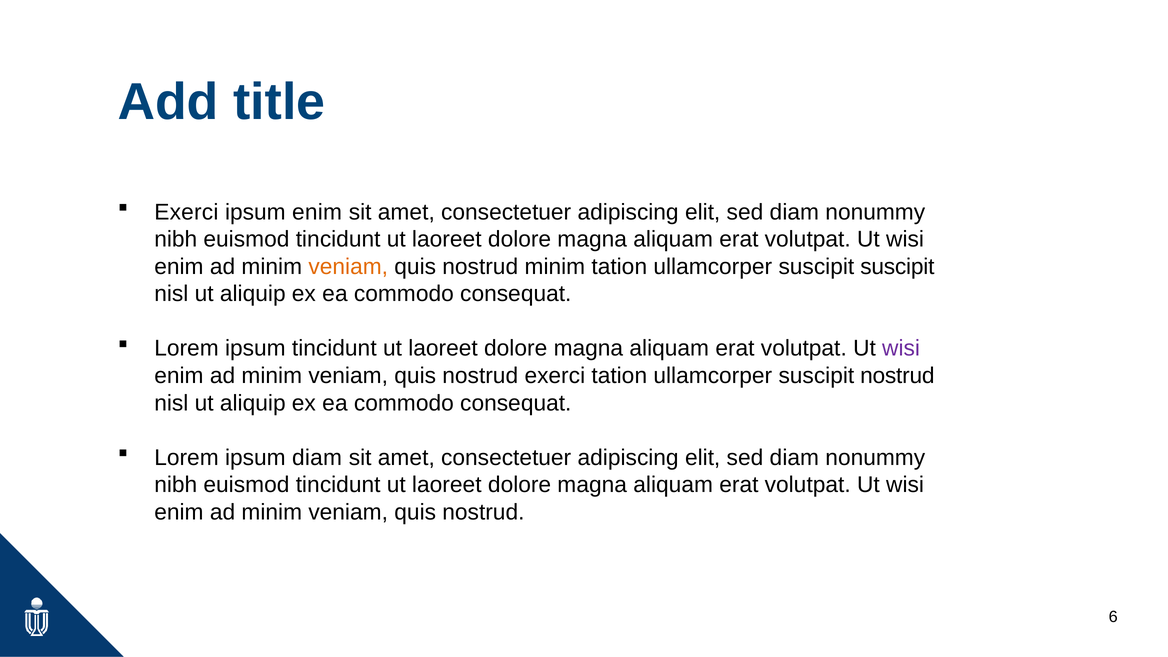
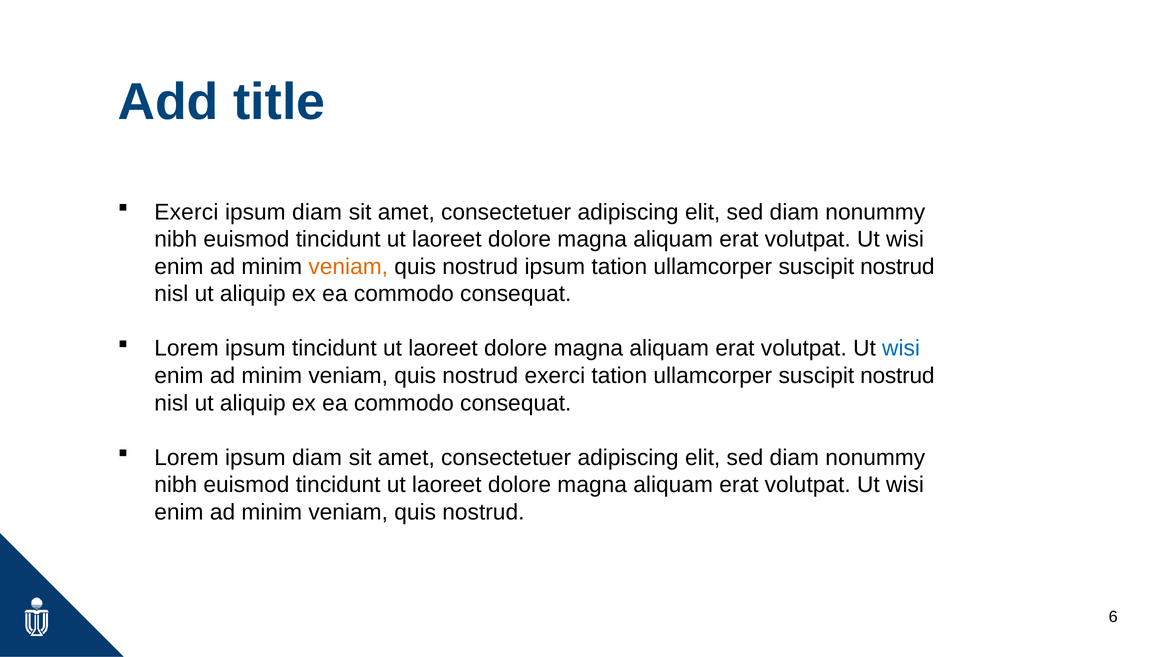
enim at (317, 212): enim -> diam
nostrud minim: minim -> ipsum
suscipit at (897, 267): suscipit -> nostrud
wisi at (901, 349) colour: purple -> blue
